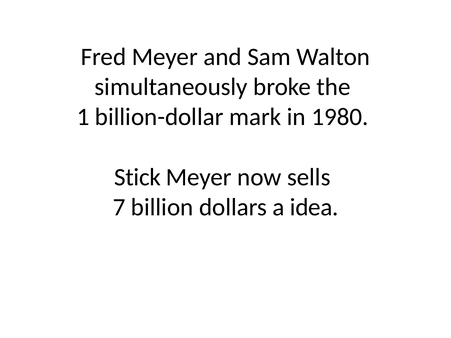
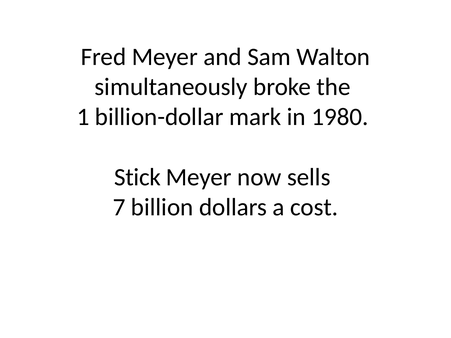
idea: idea -> cost
